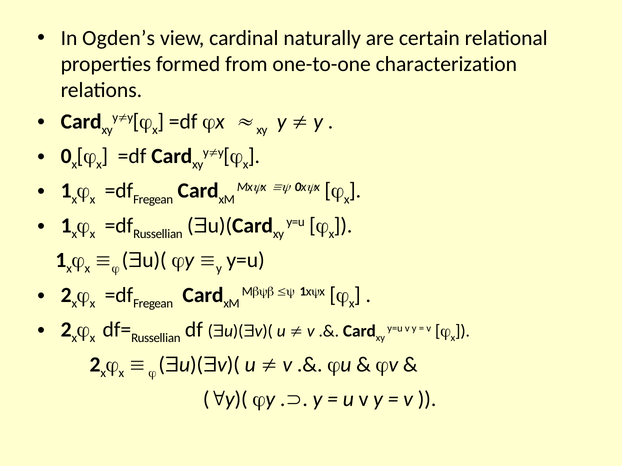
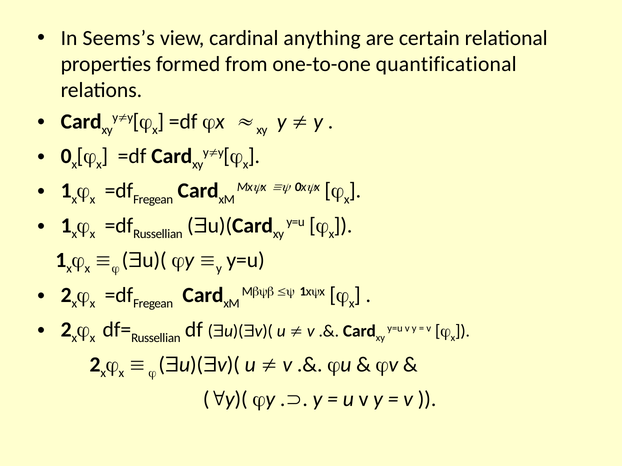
Ogden’s: Ogden’s -> Seems’s
naturally: naturally -> anything
characterization: characterization -> quantificational
